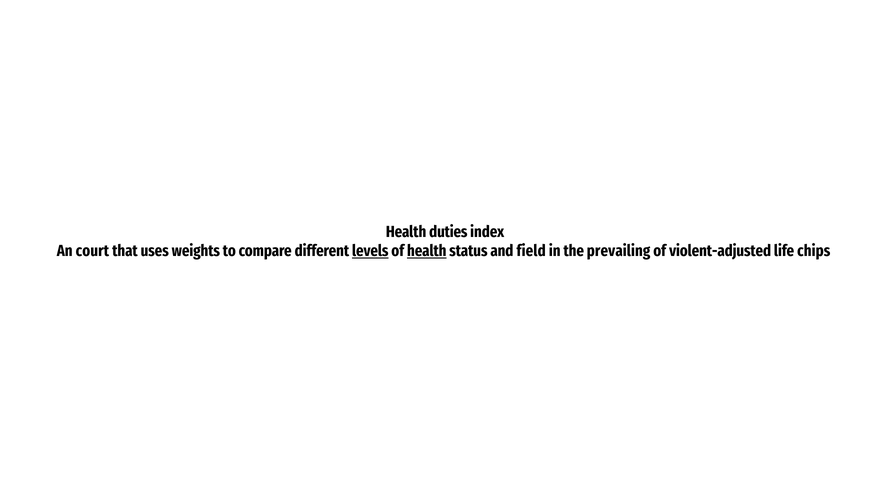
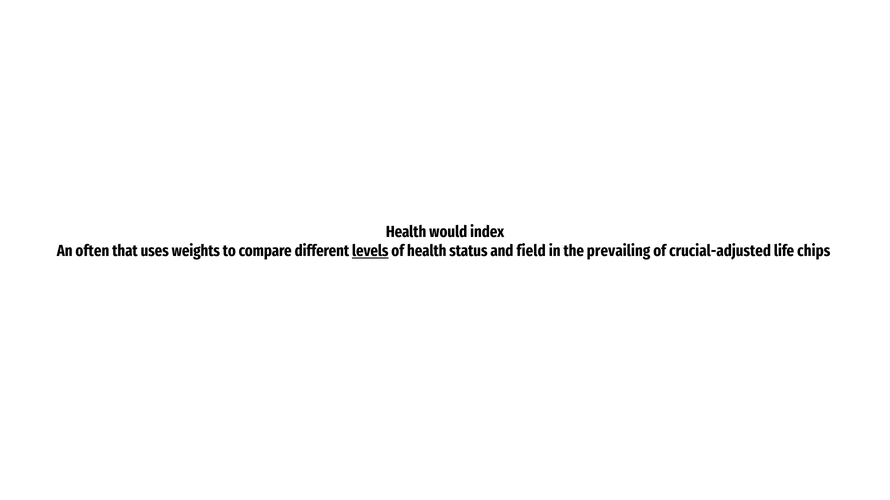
duties: duties -> would
court: court -> often
health at (427, 251) underline: present -> none
violent-adjusted: violent-adjusted -> crucial-adjusted
